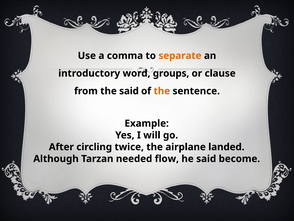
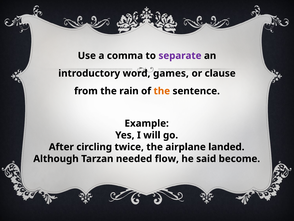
separate colour: orange -> purple
groups: groups -> games
the said: said -> rain
